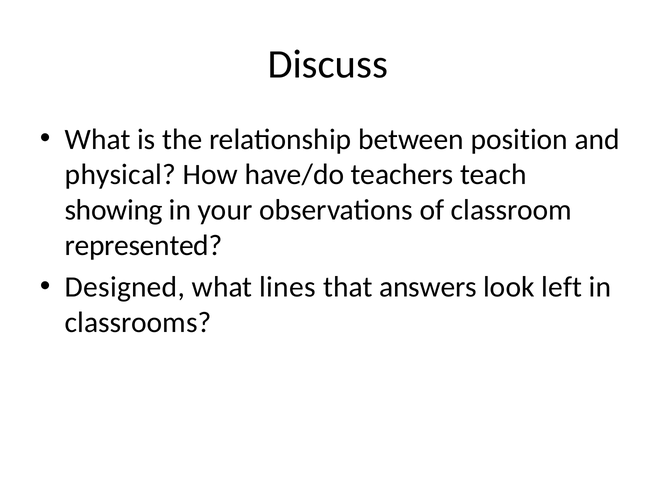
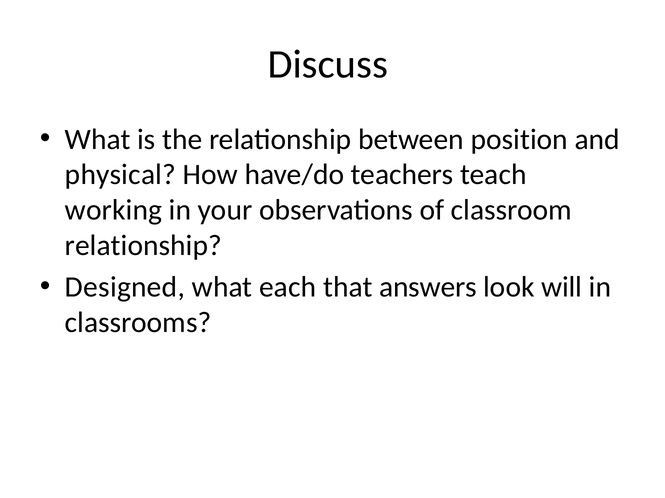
showing: showing -> working
represented at (144, 246): represented -> relationship
lines: lines -> each
left: left -> will
